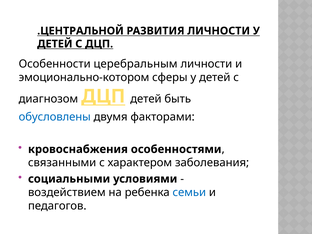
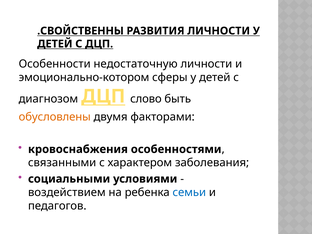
.ЦЕНТРАЛЬНОЙ: .ЦЕНТРАЛЬНОЙ -> .СВОЙСТВЕННЫ
церебральным: церебральным -> недостаточную
ДЦП детей: детей -> слово
обусловлены colour: blue -> orange
